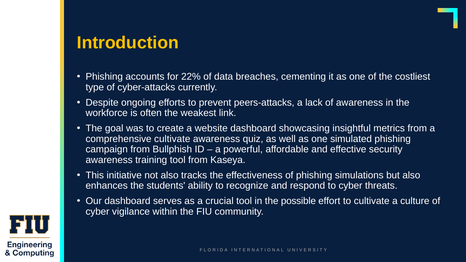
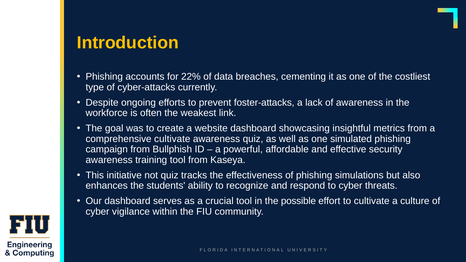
peers-attacks: peers-attacks -> foster-attacks
not also: also -> quiz
